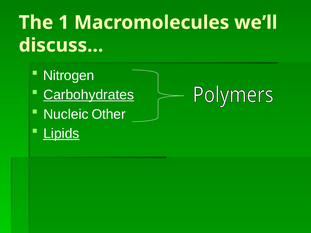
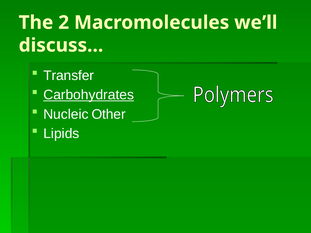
1: 1 -> 2
Nitrogen: Nitrogen -> Transfer
Lipids underline: present -> none
